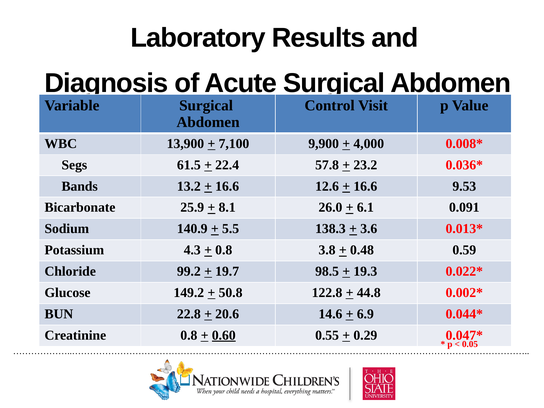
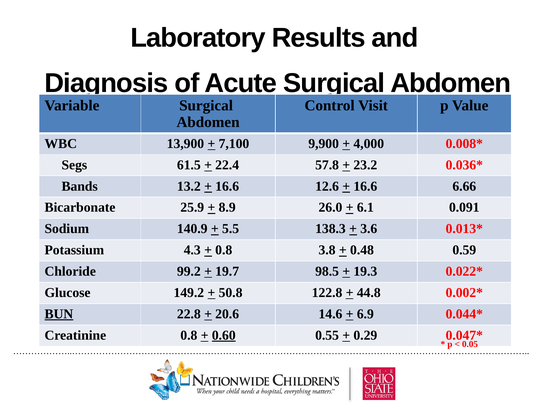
9.53: 9.53 -> 6.66
8.1: 8.1 -> 8.9
BUN underline: none -> present
